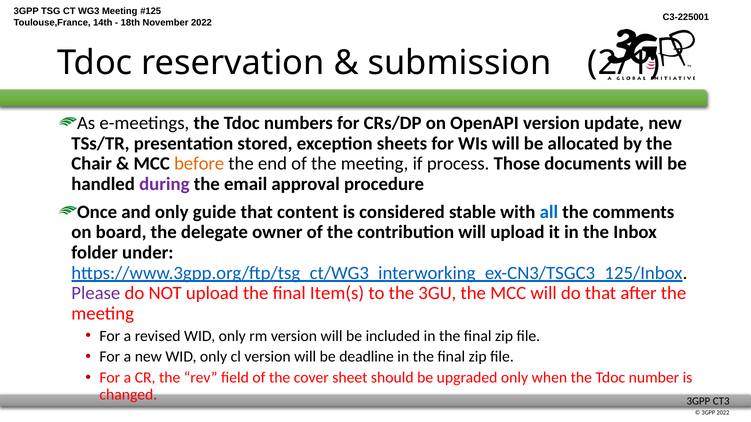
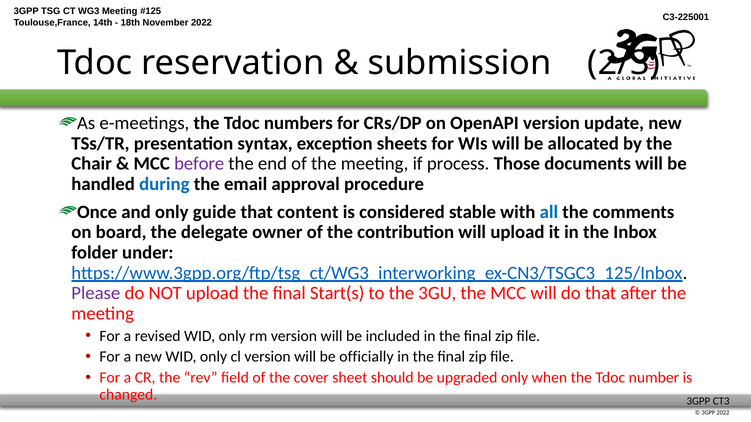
2/1: 2/1 -> 2/3
stored: stored -> syntax
before colour: orange -> purple
during colour: purple -> blue
Item(s: Item(s -> Start(s
deadline: deadline -> officially
